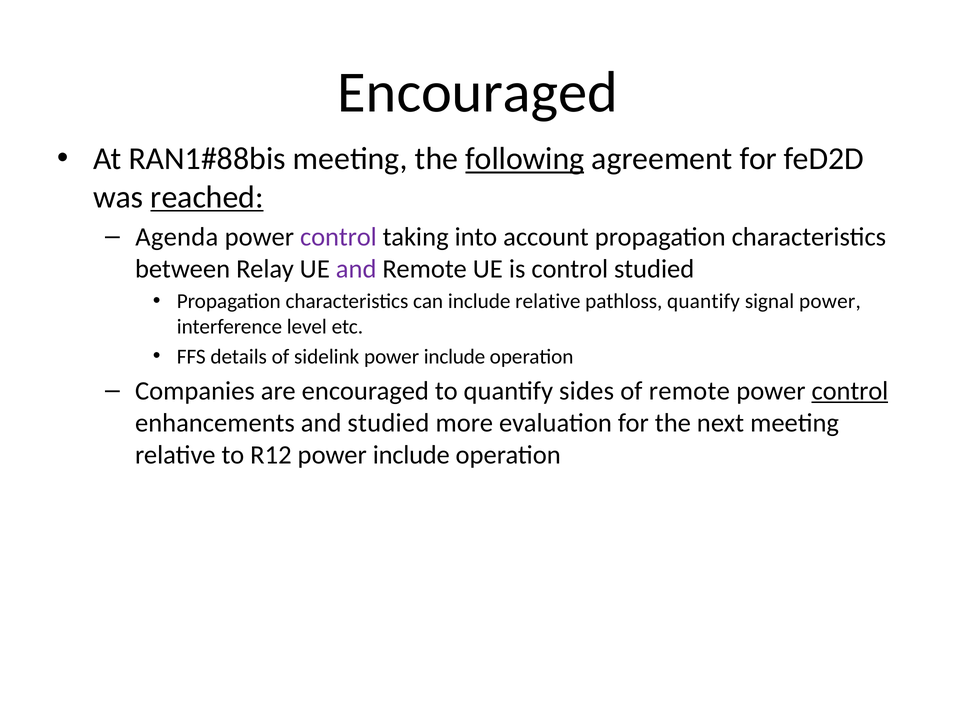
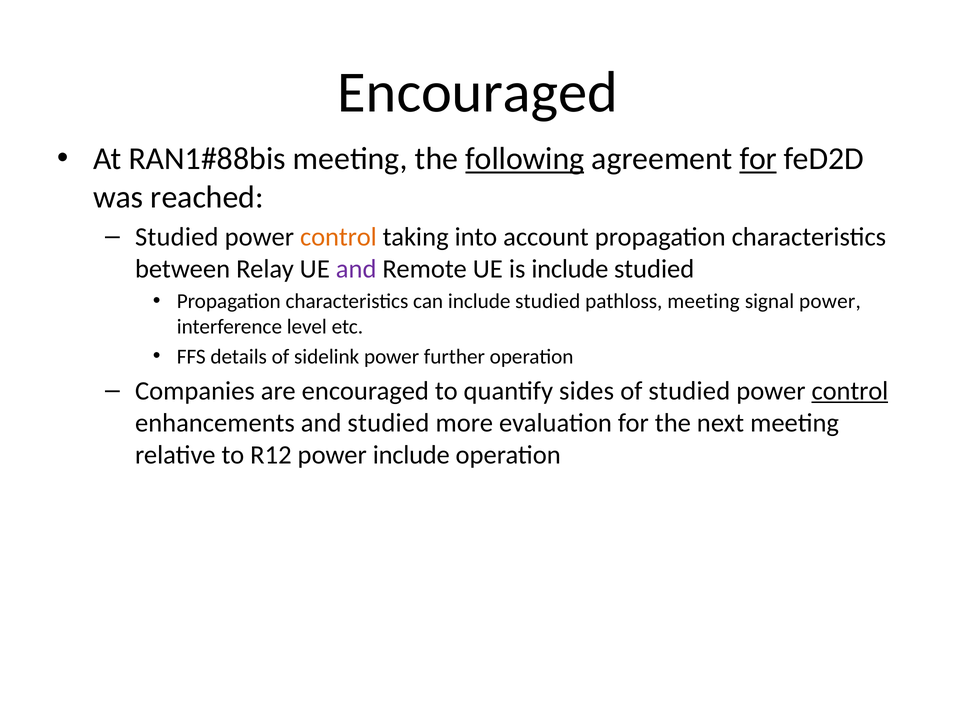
for at (758, 159) underline: none -> present
reached underline: present -> none
Agenda at (177, 237): Agenda -> Studied
control at (338, 237) colour: purple -> orange
is control: control -> include
can include relative: relative -> studied
pathloss quantify: quantify -> meeting
sidelink power include: include -> further
of remote: remote -> studied
